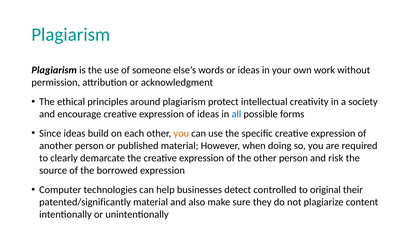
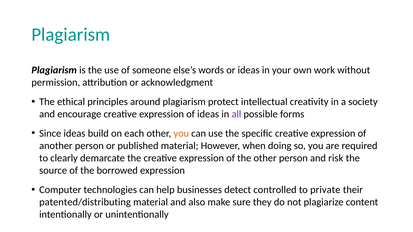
all colour: blue -> purple
original: original -> private
patented/significantly: patented/significantly -> patented/distributing
